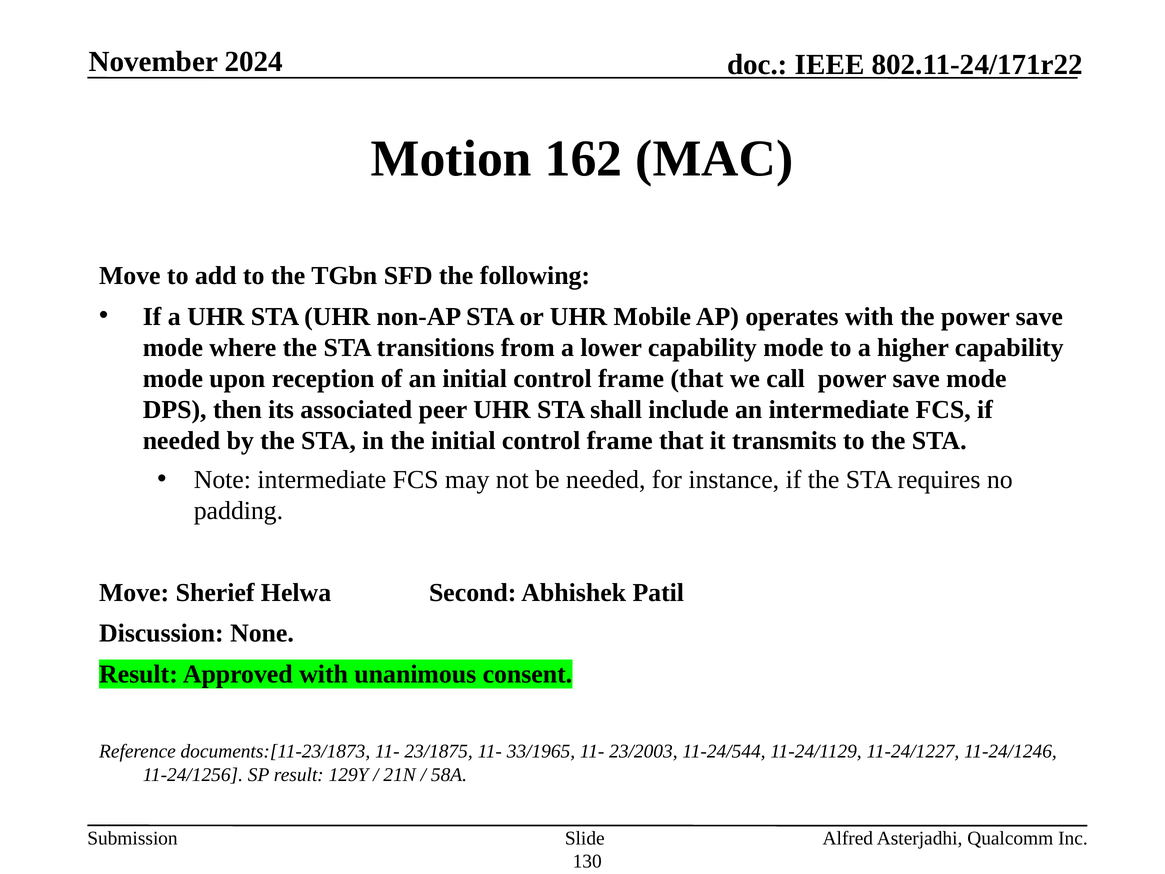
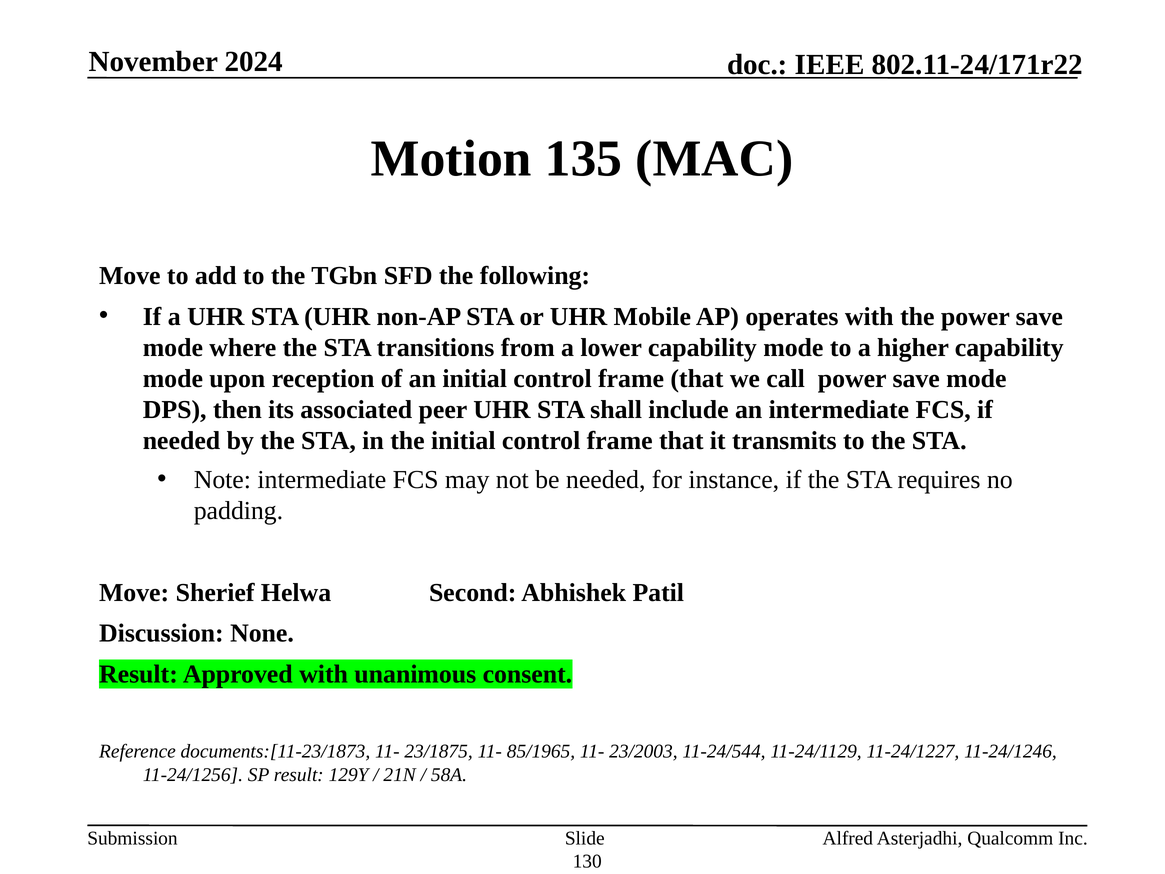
162: 162 -> 135
33/1965: 33/1965 -> 85/1965
